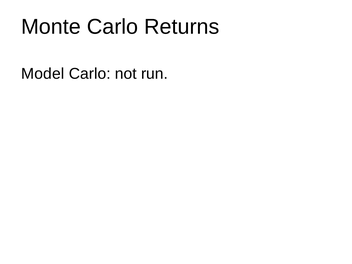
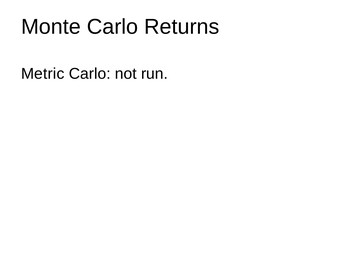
Model: Model -> Metric
